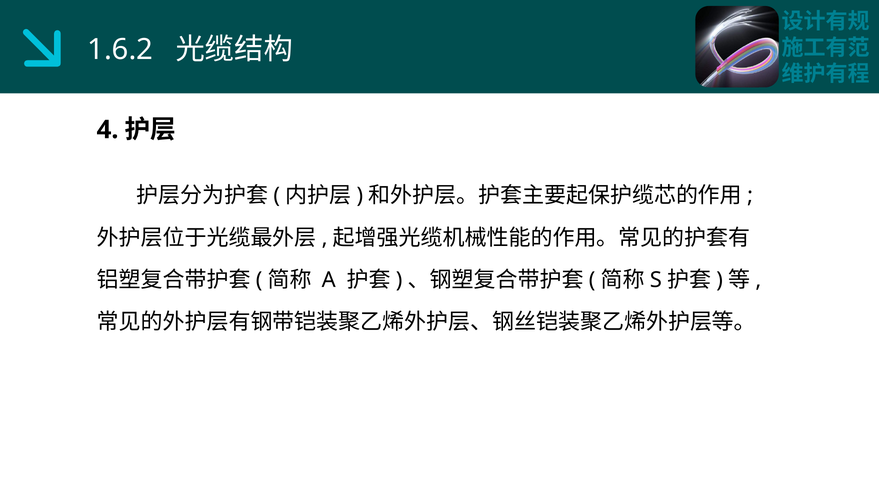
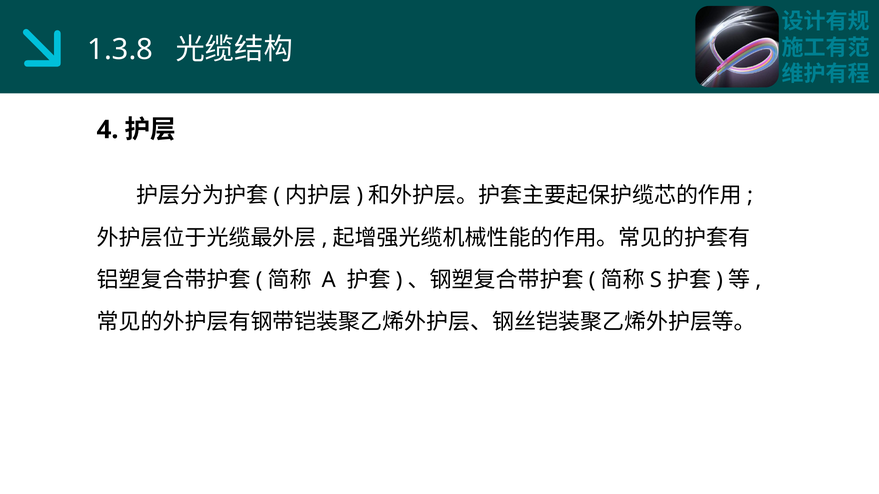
1.6.2: 1.6.2 -> 1.3.8
